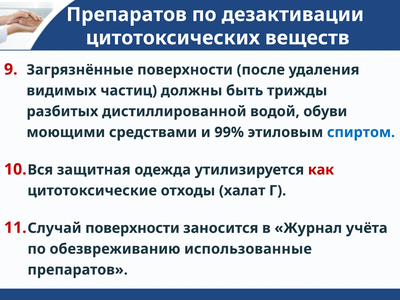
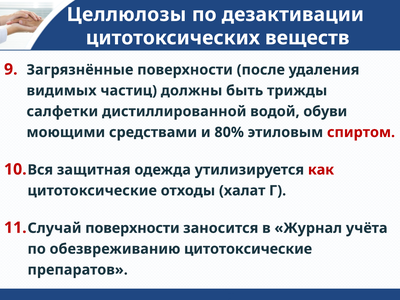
Препаратов at (127, 15): Препаратов -> Целлюлозы
разбитых: разбитых -> салфетки
99%: 99% -> 80%
спиртом colour: blue -> red
обезвреживанию использованные: использованные -> цитотоксические
